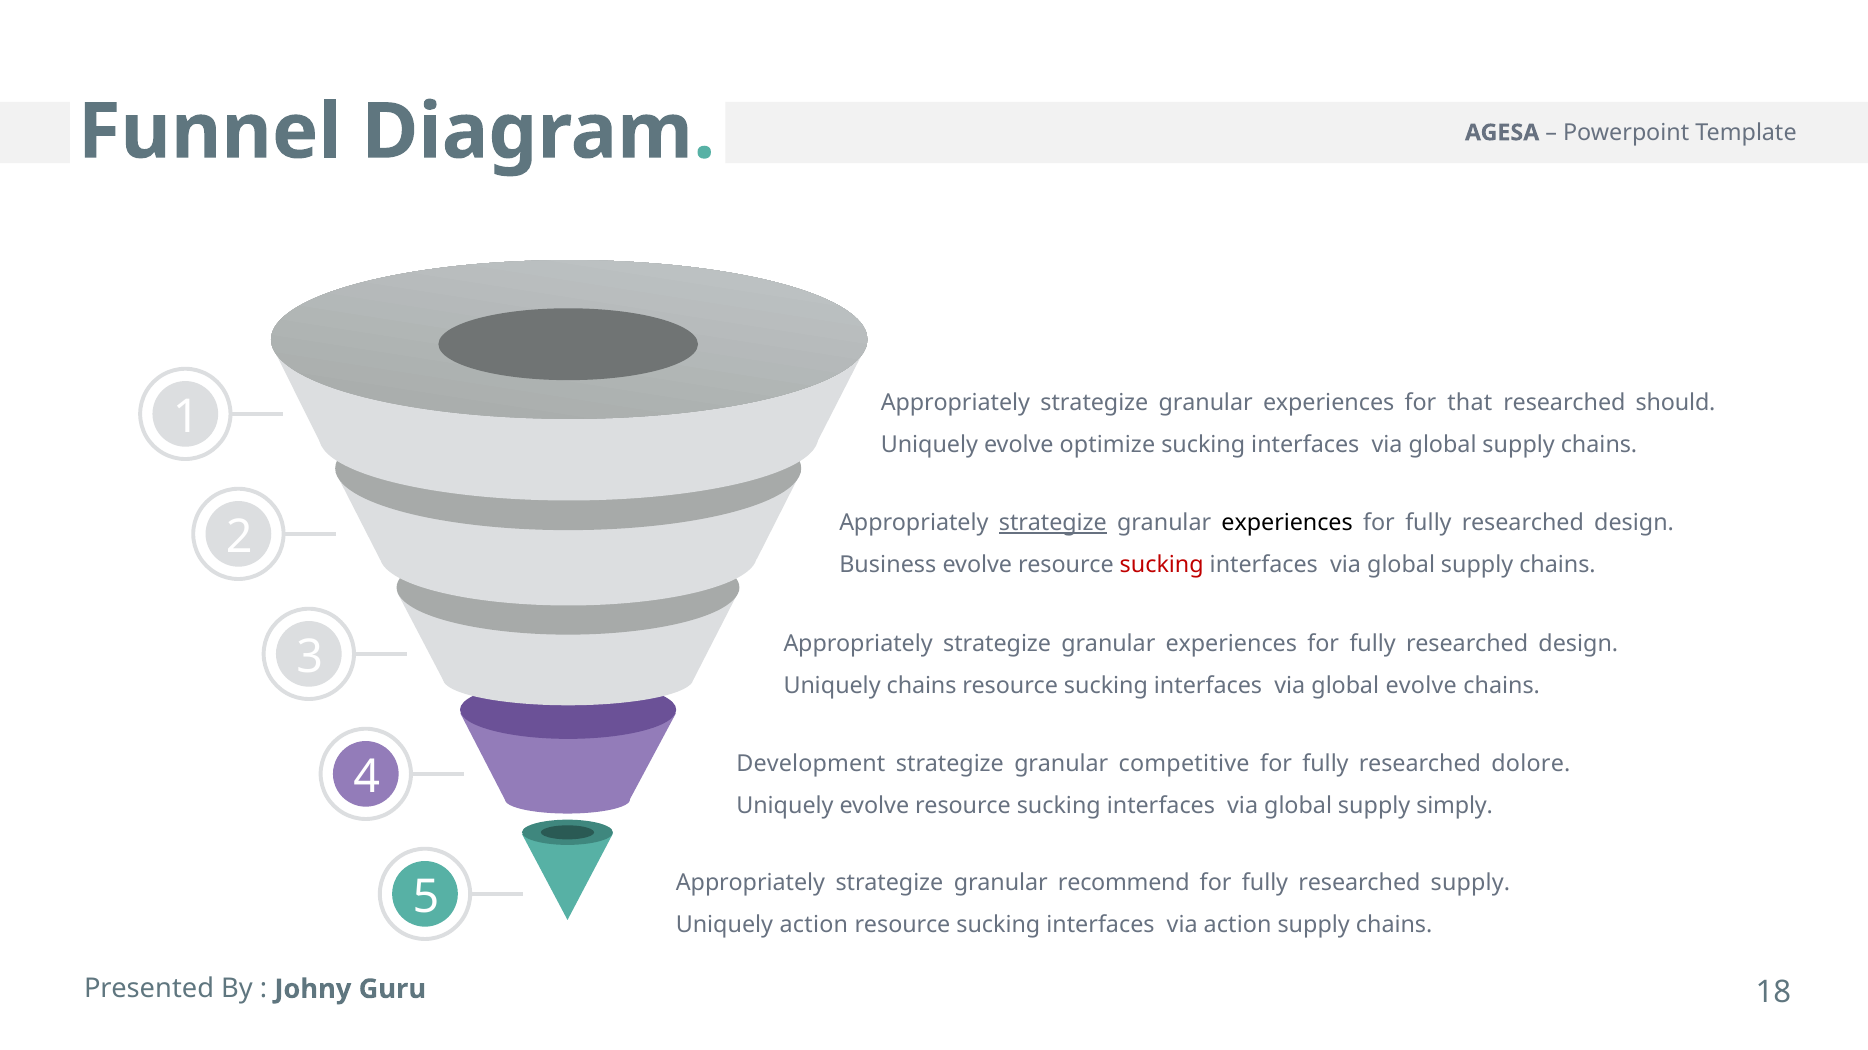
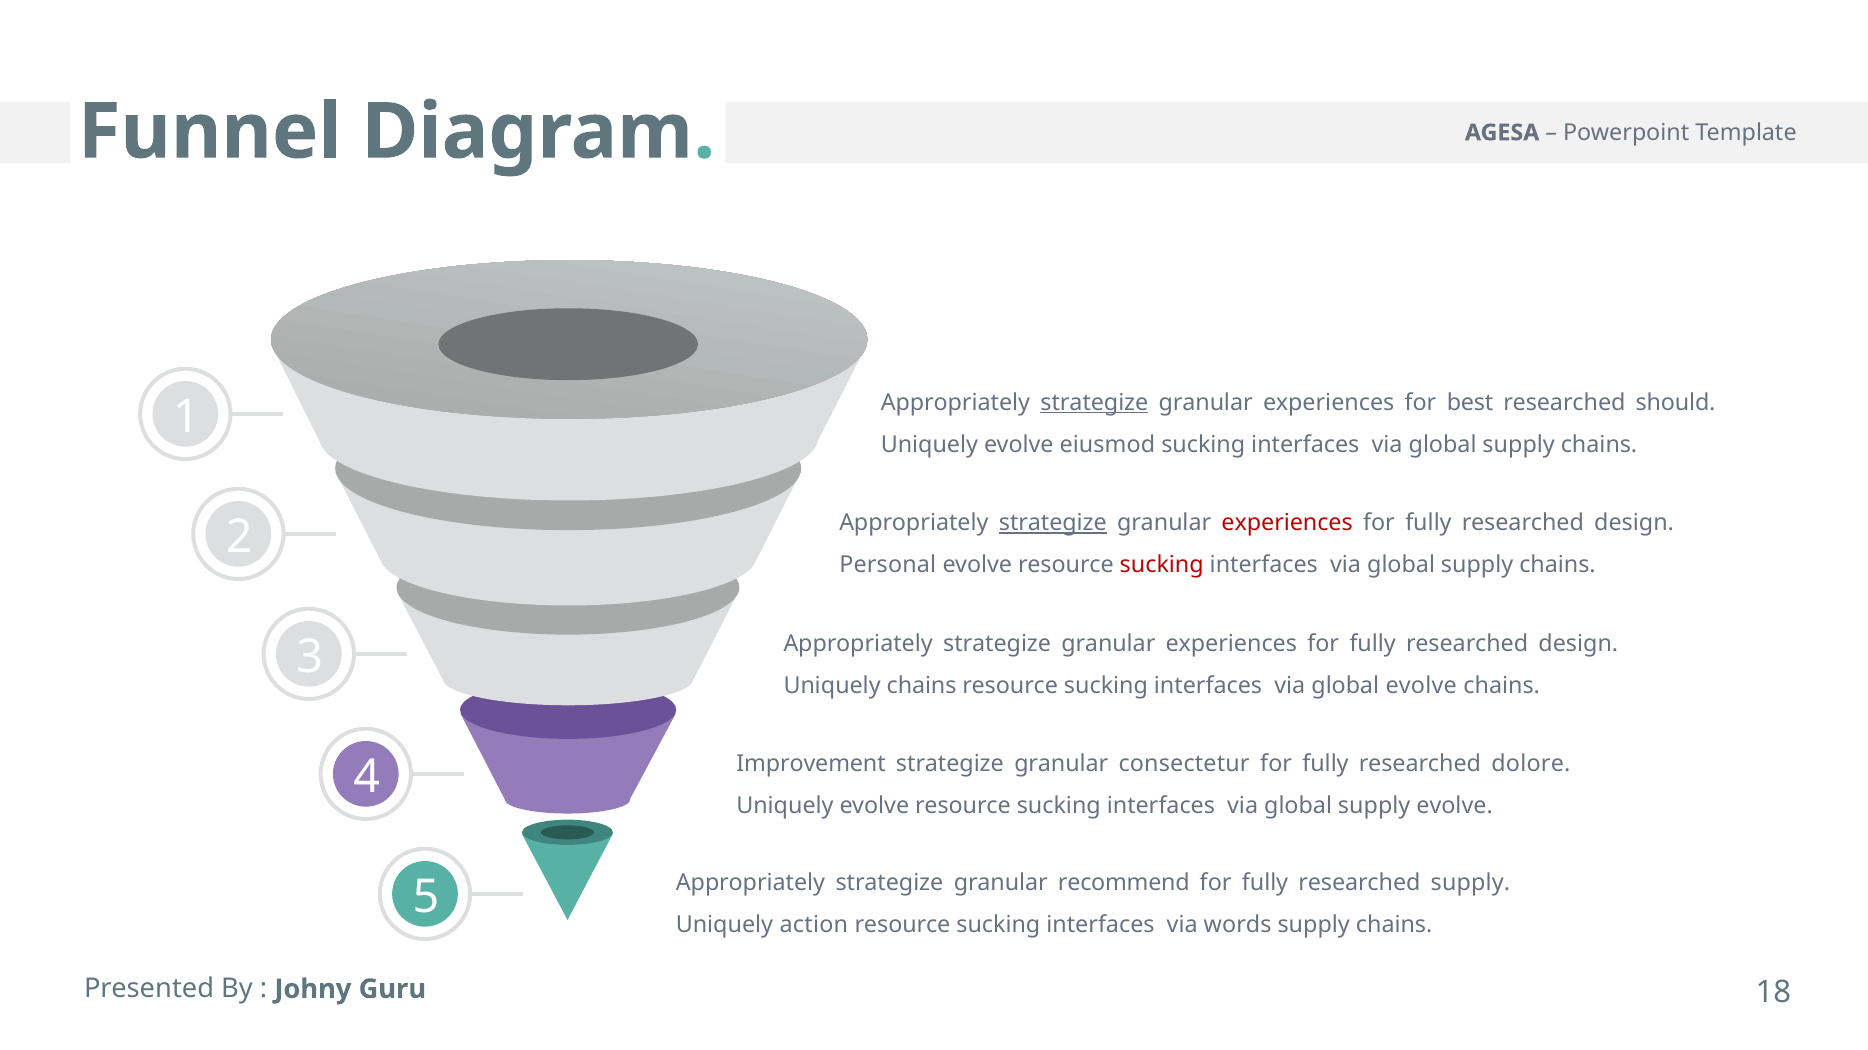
strategize at (1094, 403) underline: none -> present
that: that -> best
optimize: optimize -> eiusmod
experiences at (1287, 523) colour: black -> red
Business: Business -> Personal
Development: Development -> Improvement
competitive: competitive -> consectetur
supply simply: simply -> evolve
via action: action -> words
